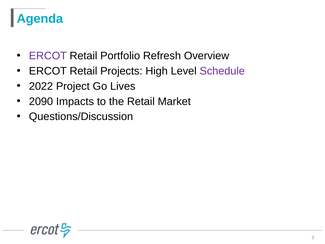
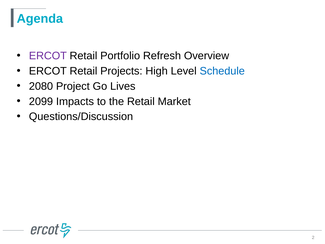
Schedule colour: purple -> blue
2022: 2022 -> 2080
2090: 2090 -> 2099
